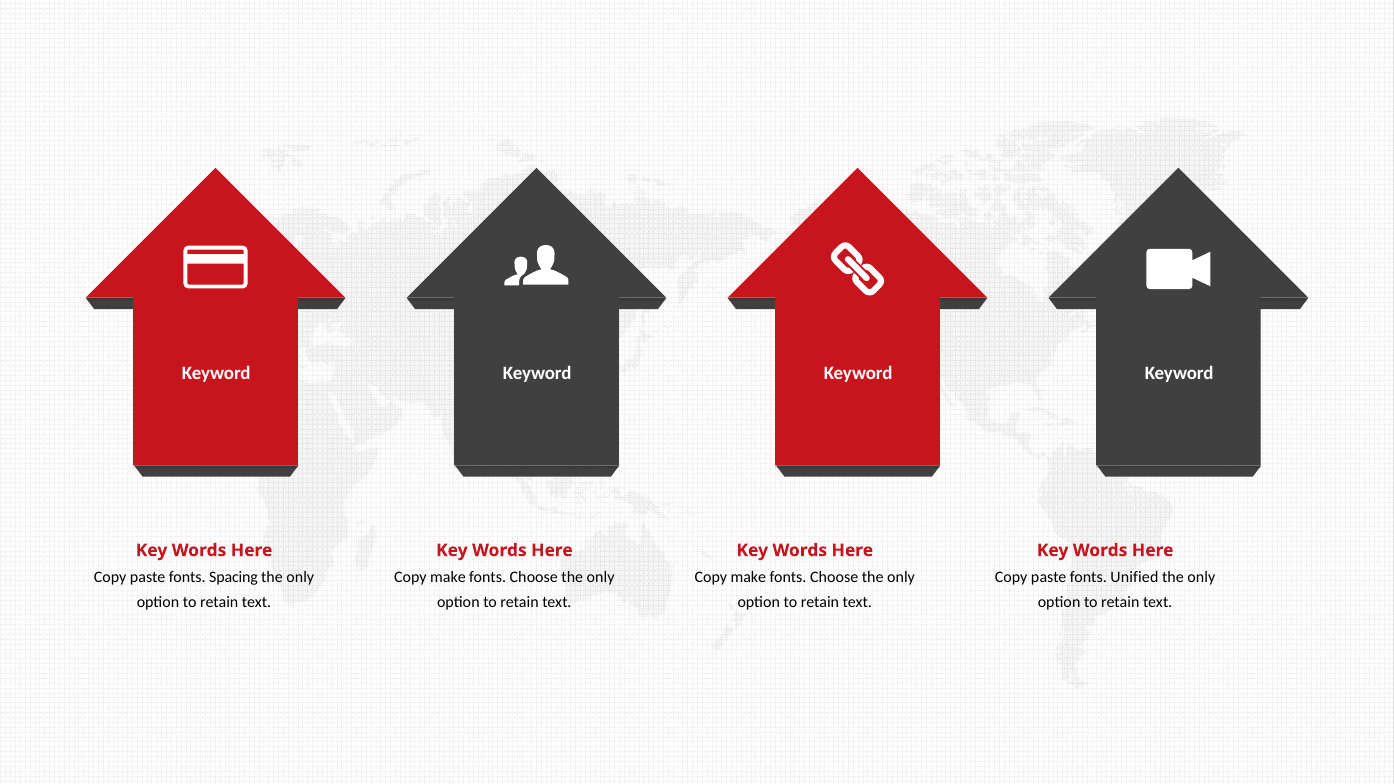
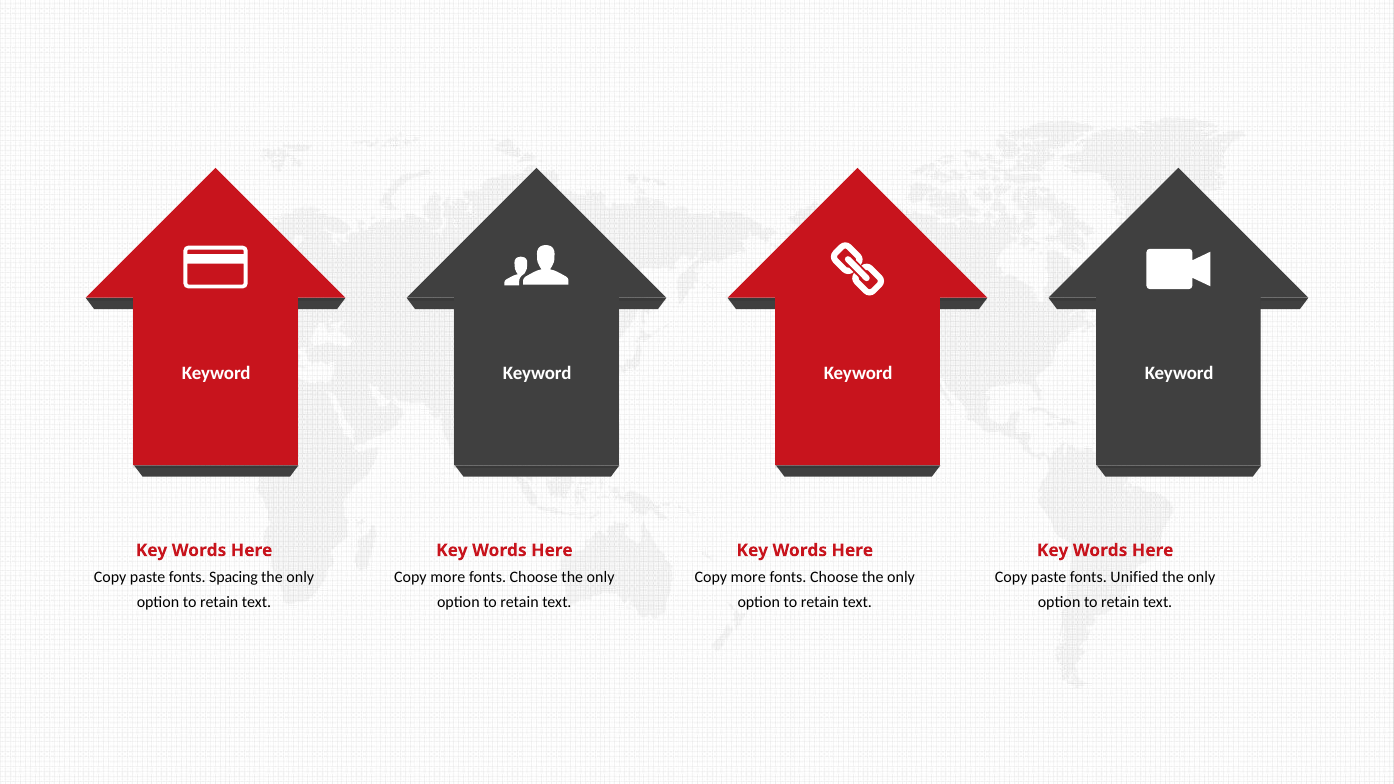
make at (448, 577): make -> more
make at (748, 577): make -> more
